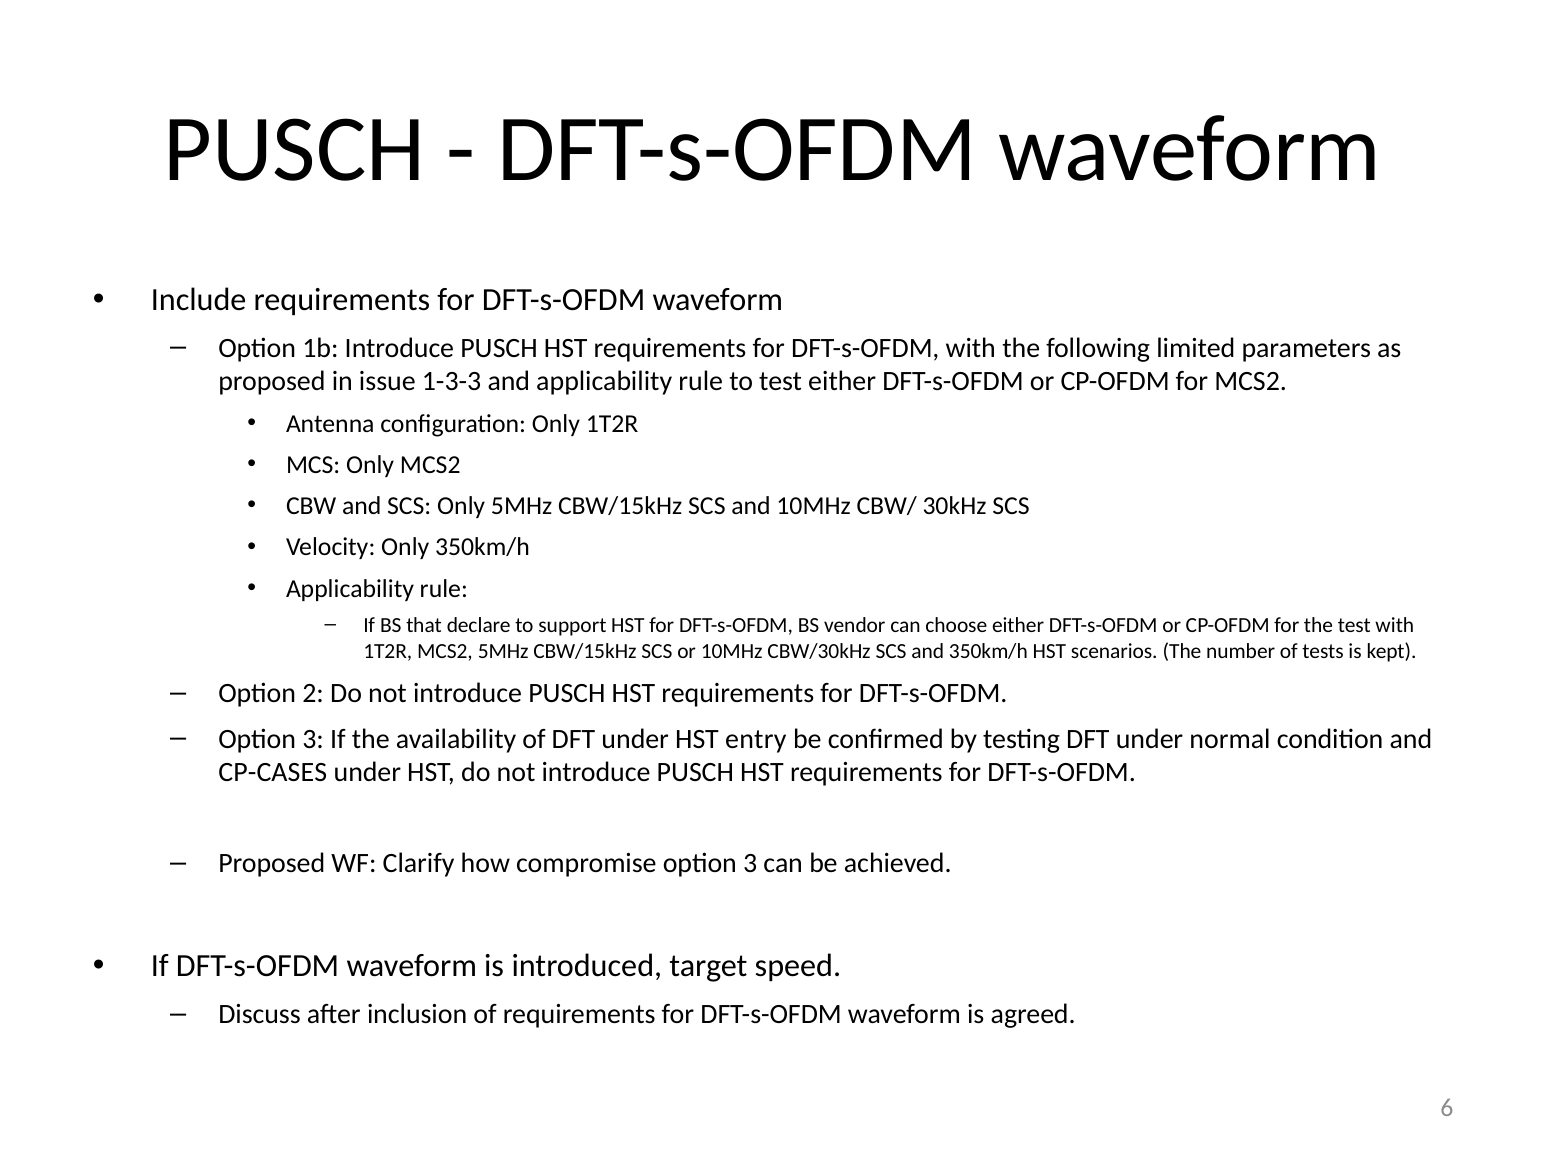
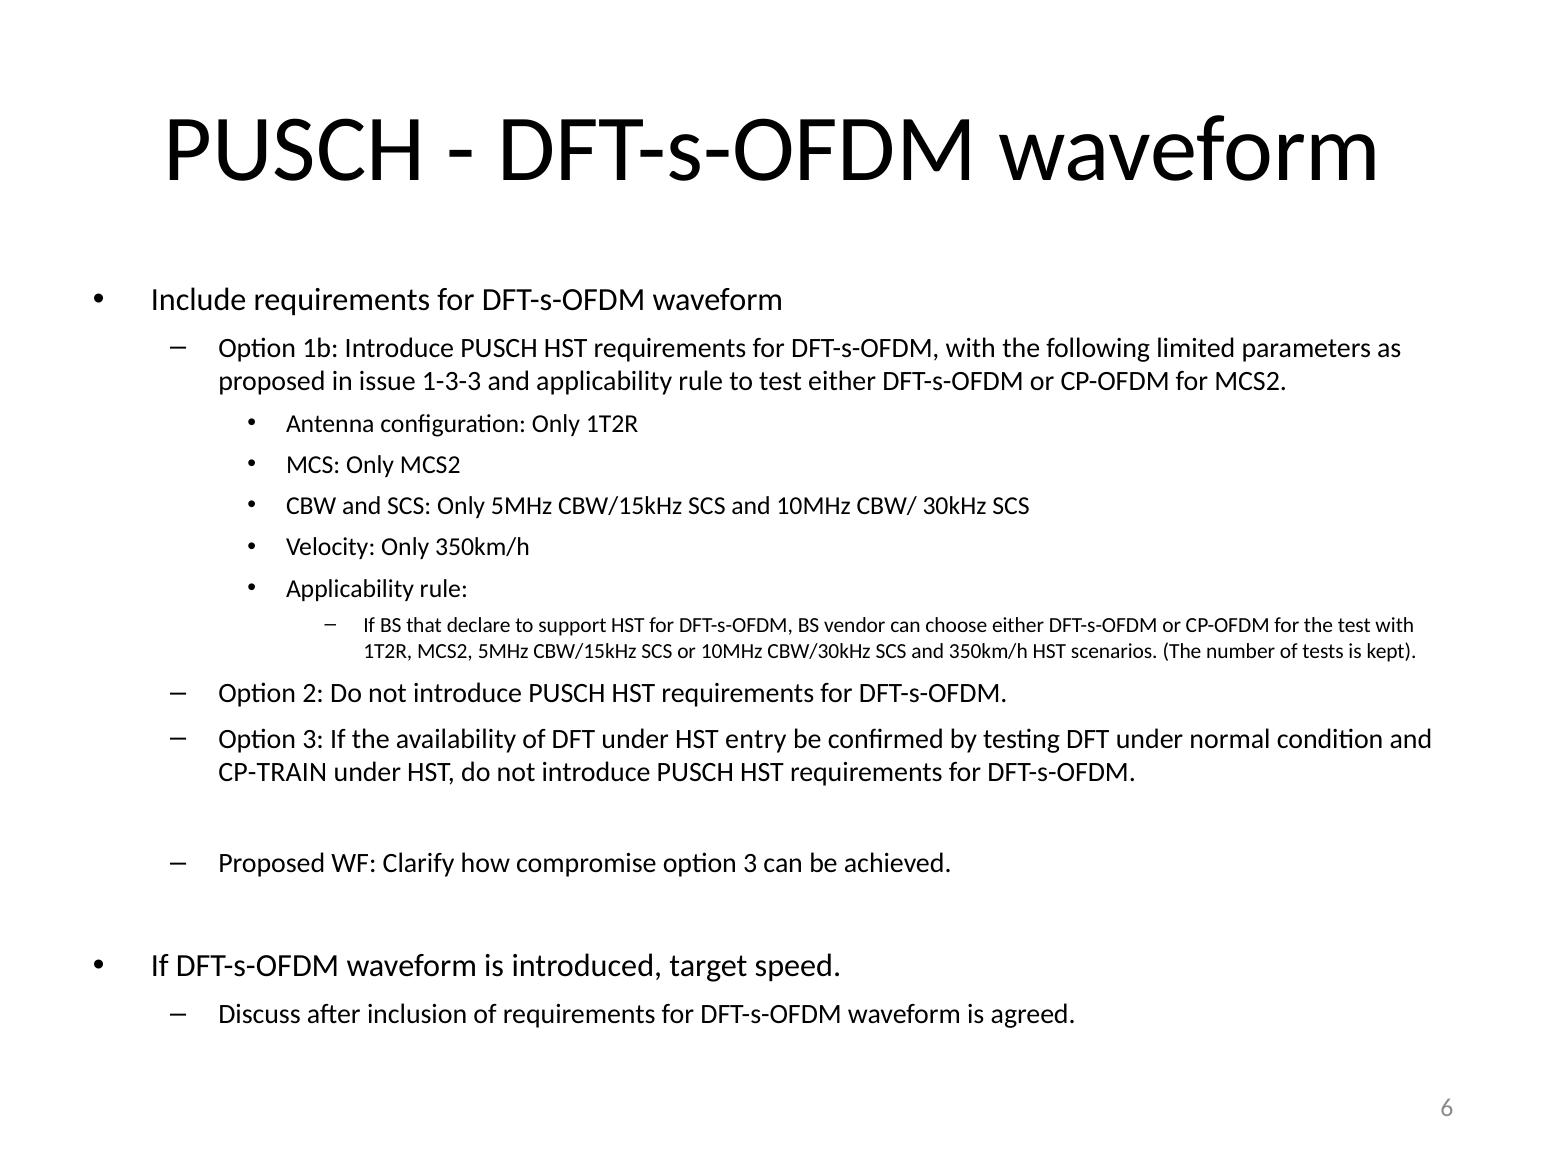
CP-CASES: CP-CASES -> CP-TRAIN
